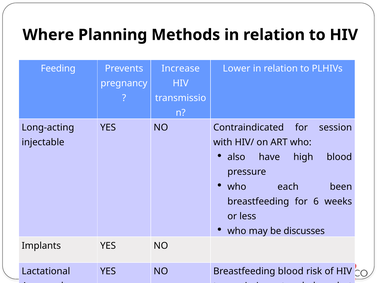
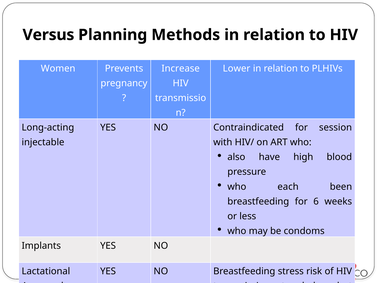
Where: Where -> Versus
Feeding at (58, 69): Feeding -> Women
discusses: discusses -> condoms
Breastfeeding blood: blood -> stress
